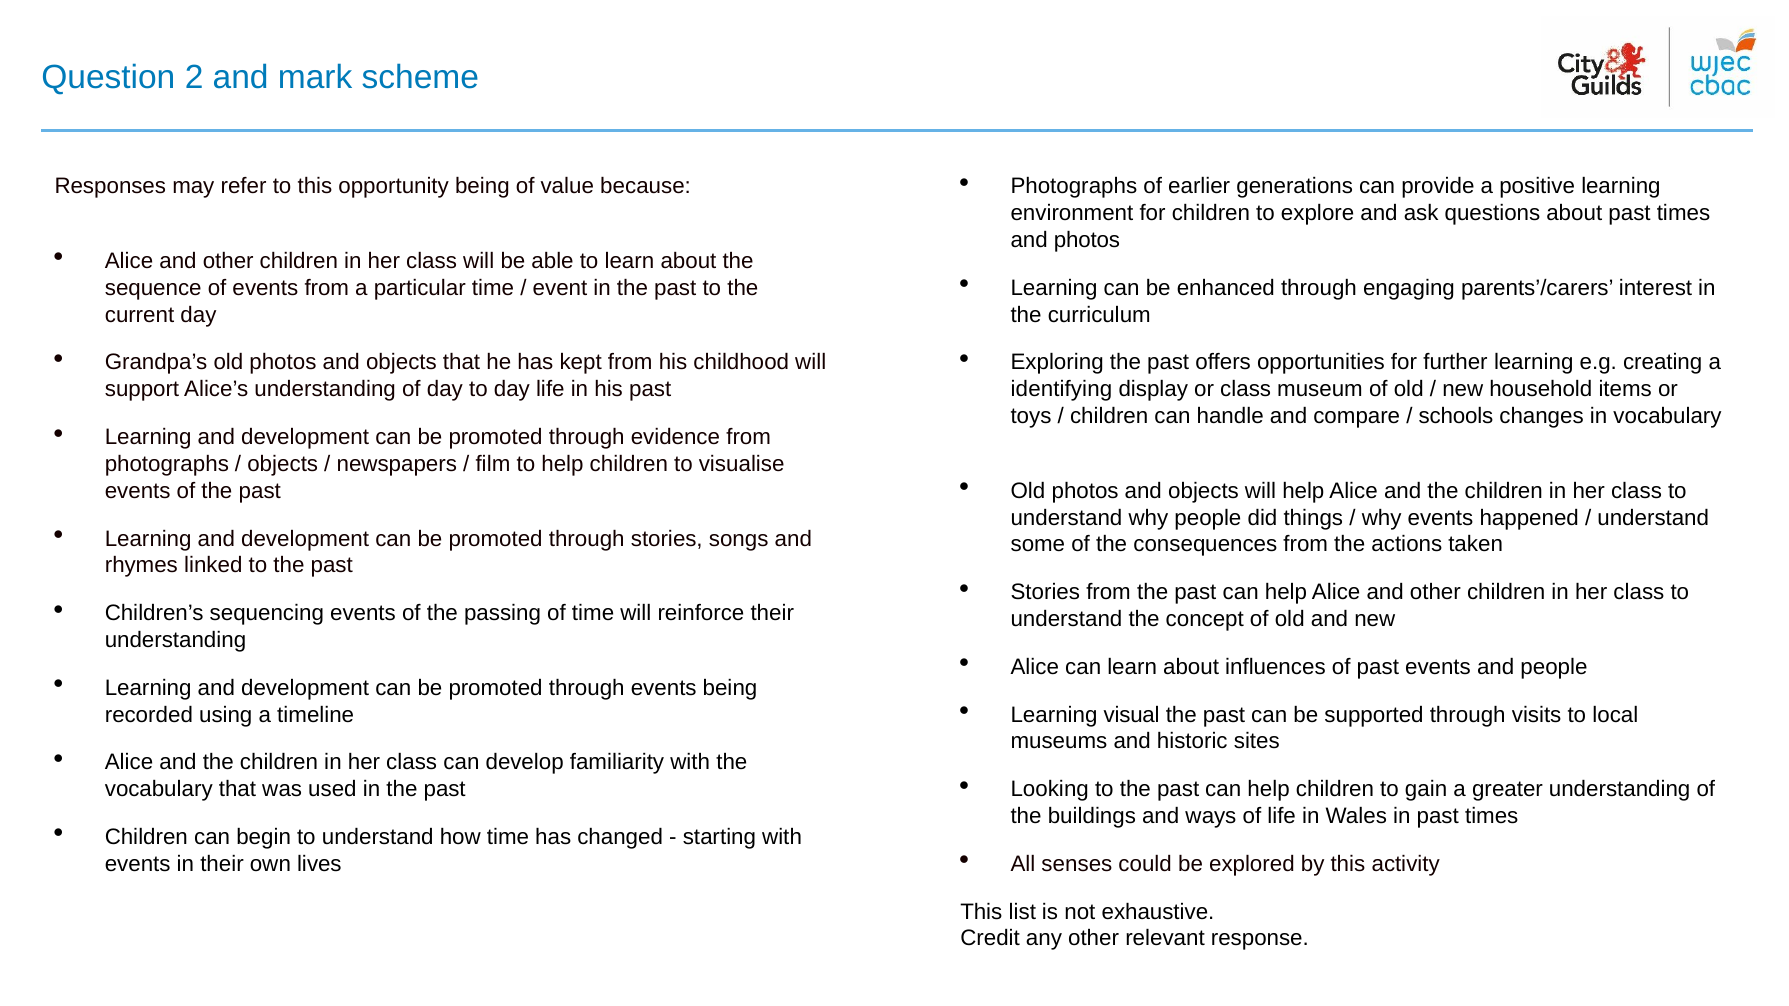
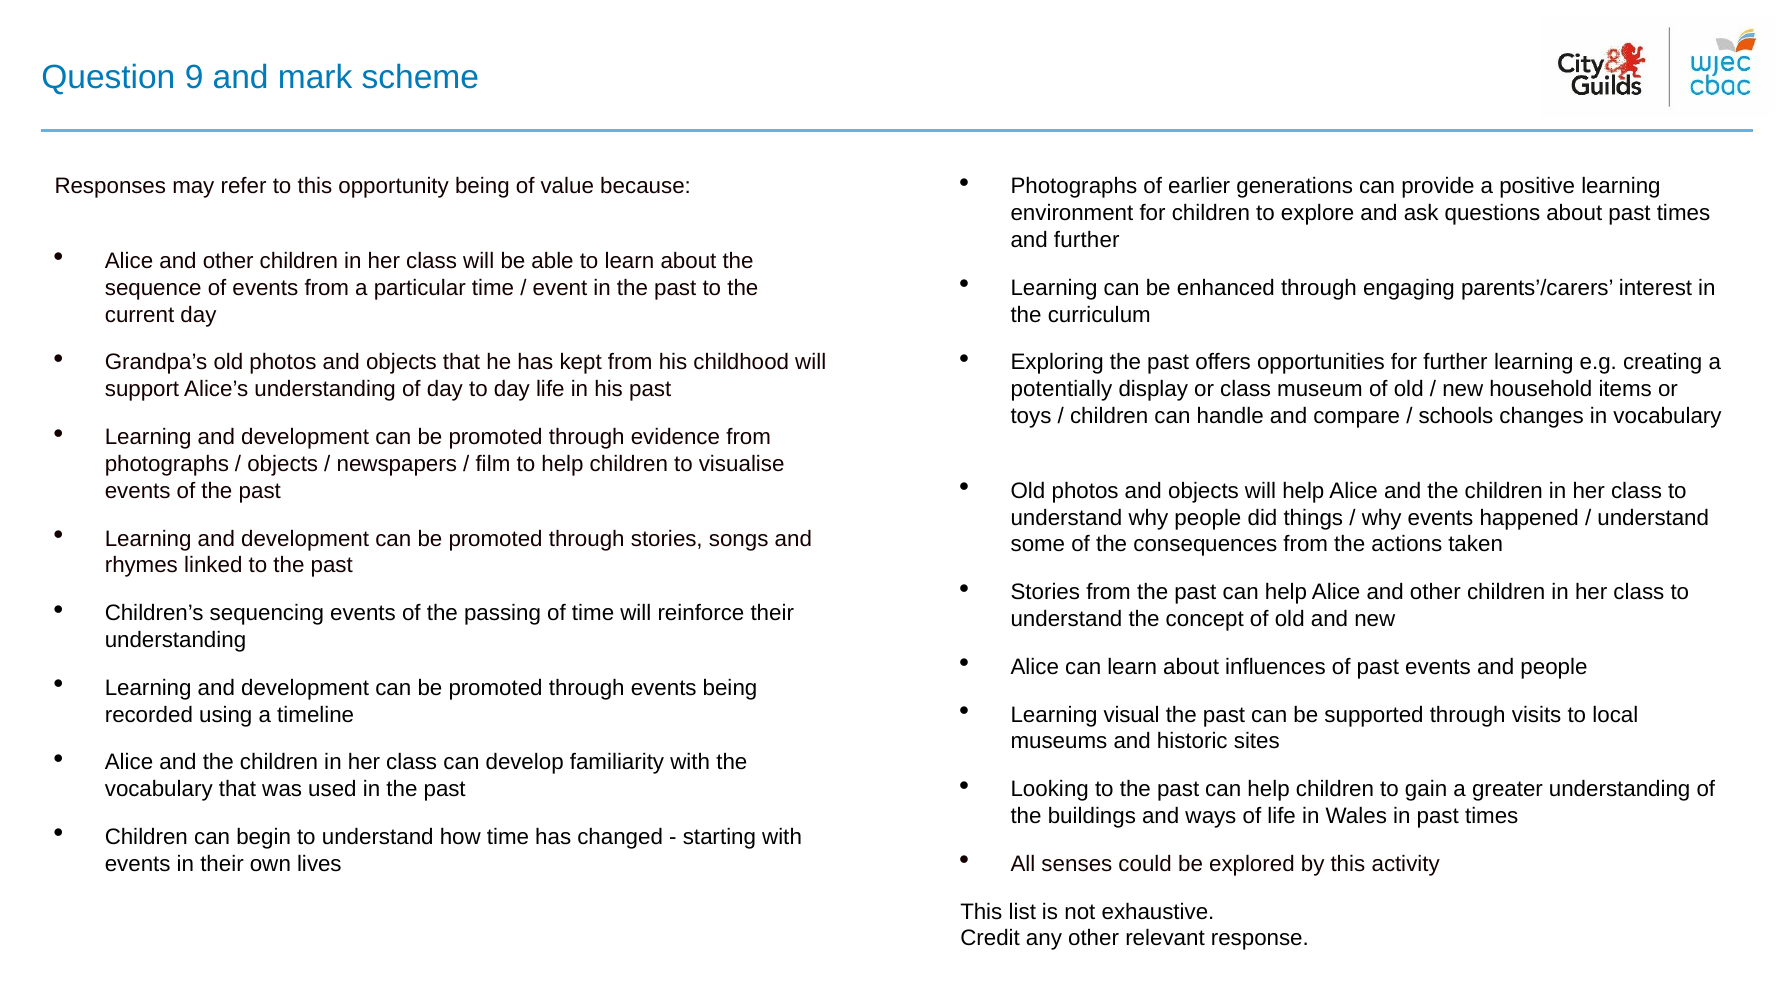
2: 2 -> 9
and photos: photos -> further
identifying: identifying -> potentially
